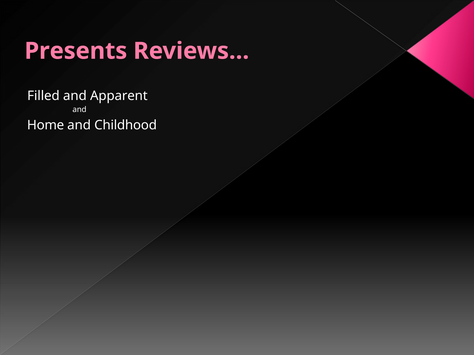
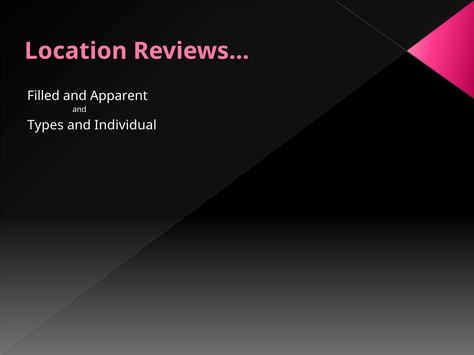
Presents: Presents -> Location
Home: Home -> Types
Childhood: Childhood -> Individual
